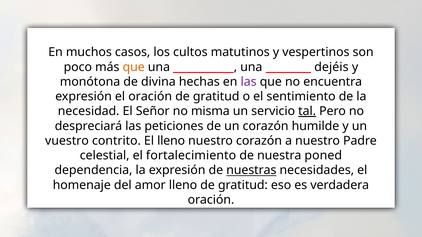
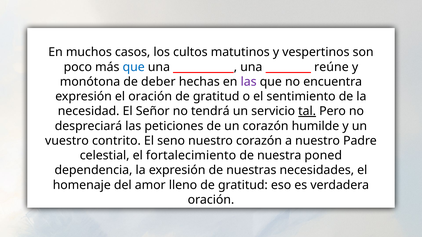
que at (134, 67) colour: orange -> blue
dejéis: dejéis -> reúne
divina: divina -> deber
misma: misma -> tendrá
El lleno: lleno -> seno
nuestras underline: present -> none
